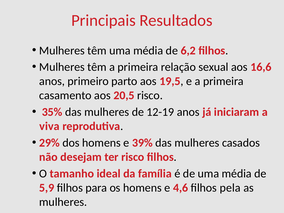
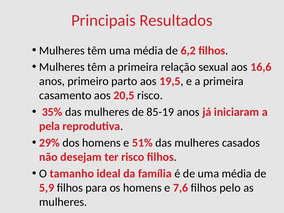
12-19: 12-19 -> 85-19
viva: viva -> pela
39%: 39% -> 51%
4,6: 4,6 -> 7,6
pela: pela -> pelo
